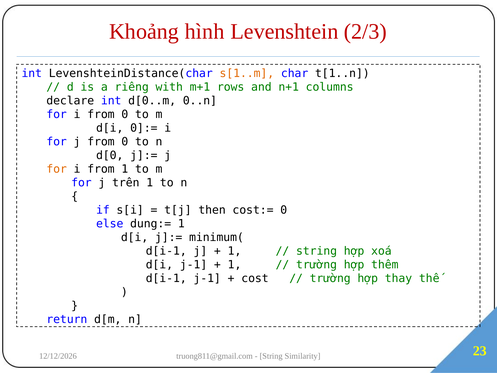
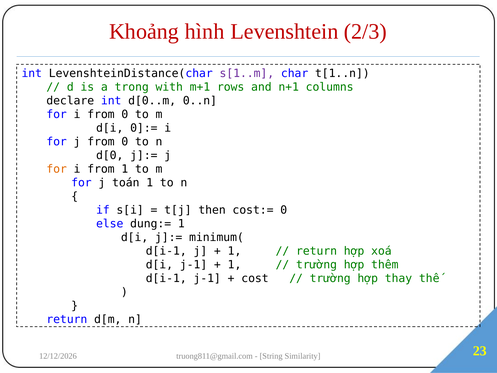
s[1..m colour: orange -> purple
riêng: riêng -> trong
trên: trên -> toán
string at (317, 251): string -> return
